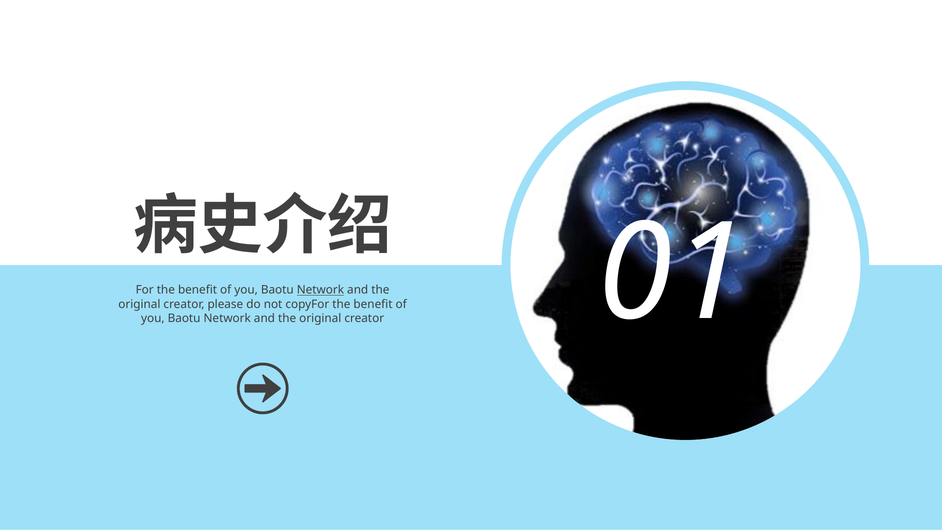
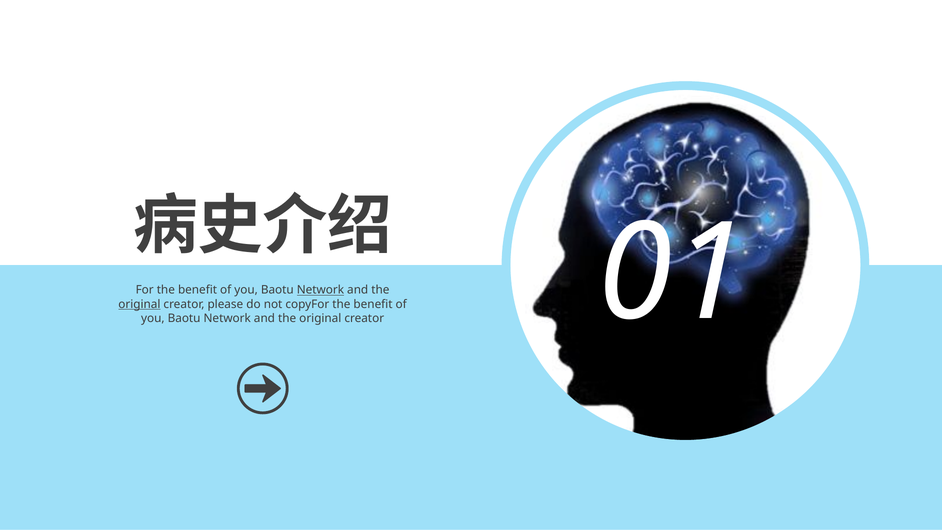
original at (139, 304) underline: none -> present
